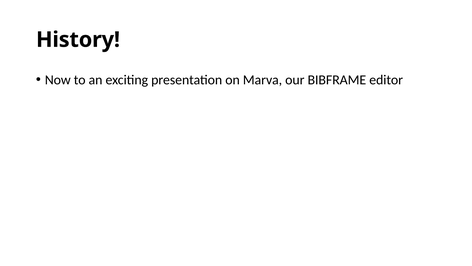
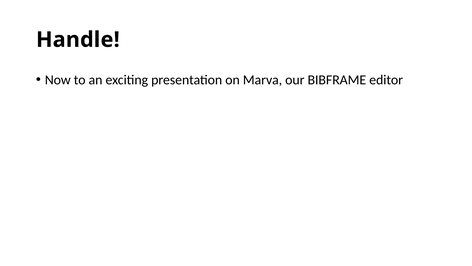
History: History -> Handle
